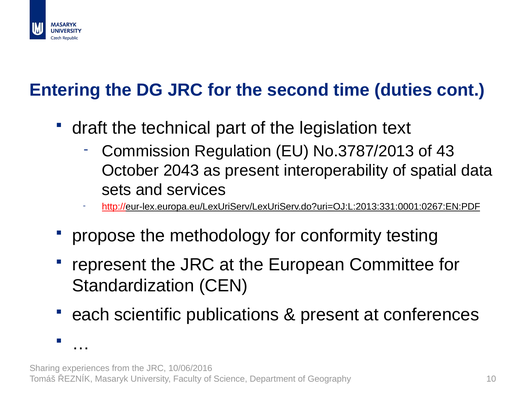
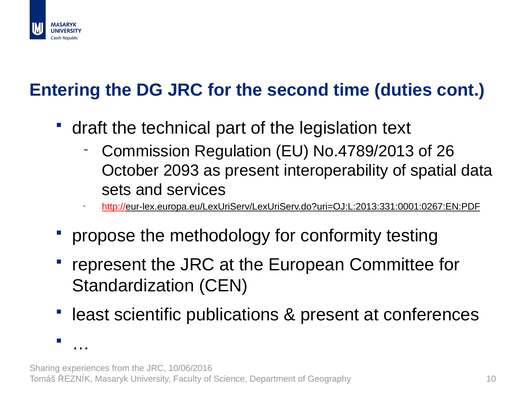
No.3787/2013: No.3787/2013 -> No.4789/2013
43: 43 -> 26
2043: 2043 -> 2093
each: each -> least
